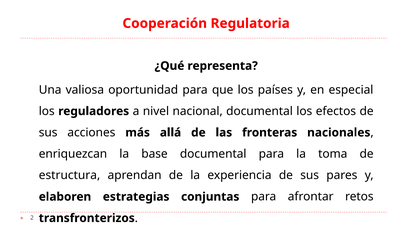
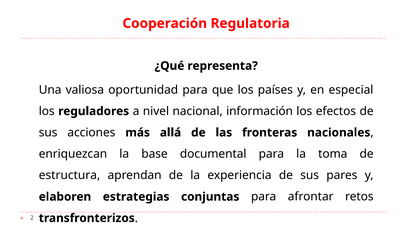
nacional documental: documental -> información
